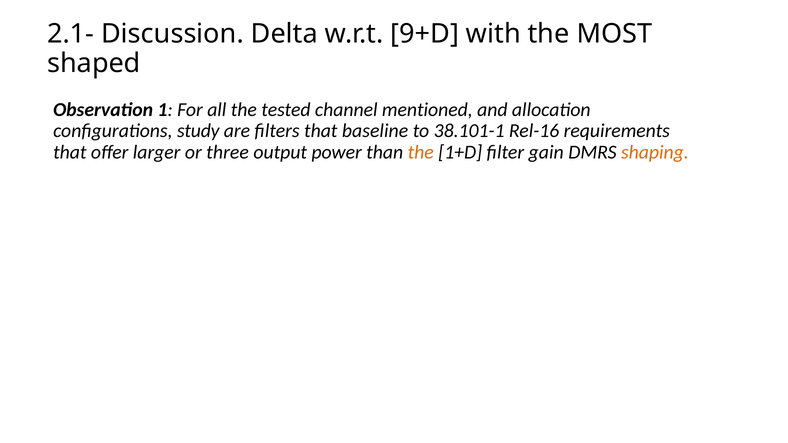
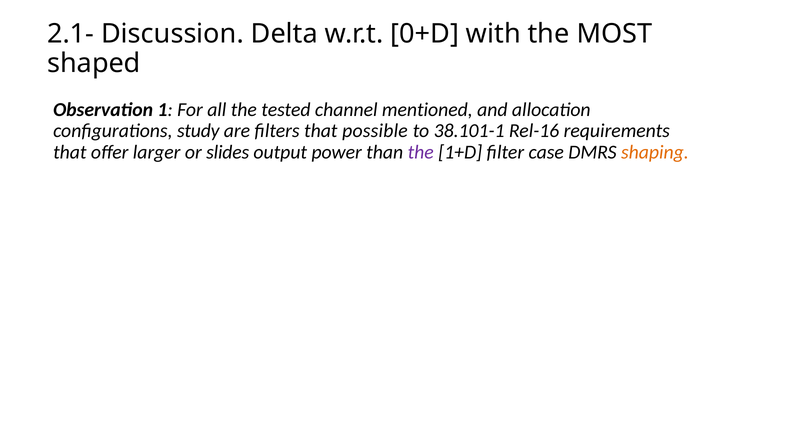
9+D: 9+D -> 0+D
baseline: baseline -> possible
three: three -> slides
the at (421, 152) colour: orange -> purple
gain: gain -> case
